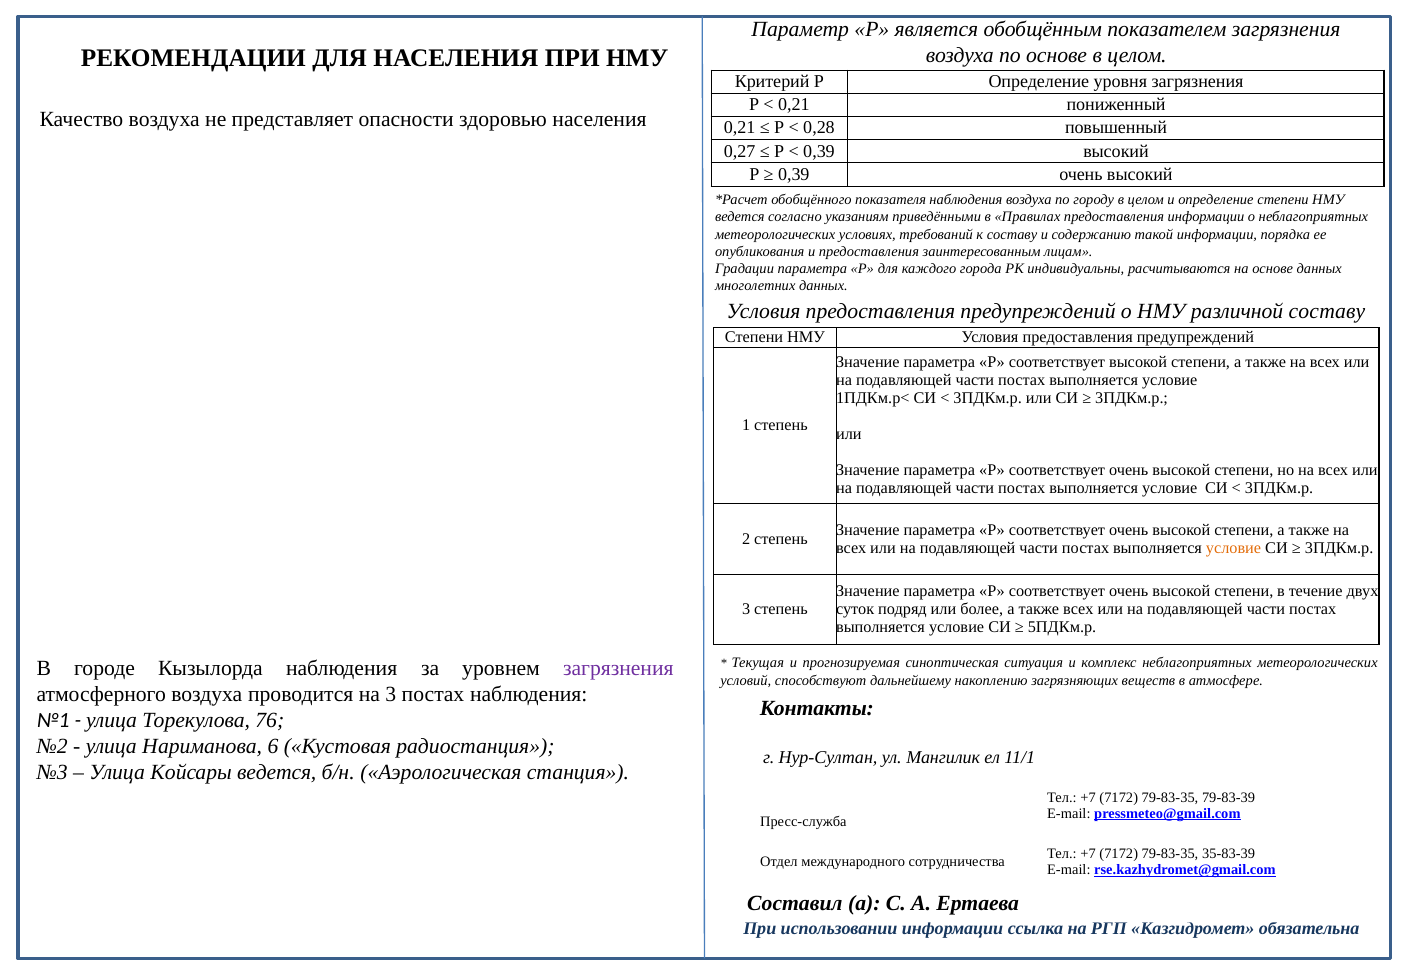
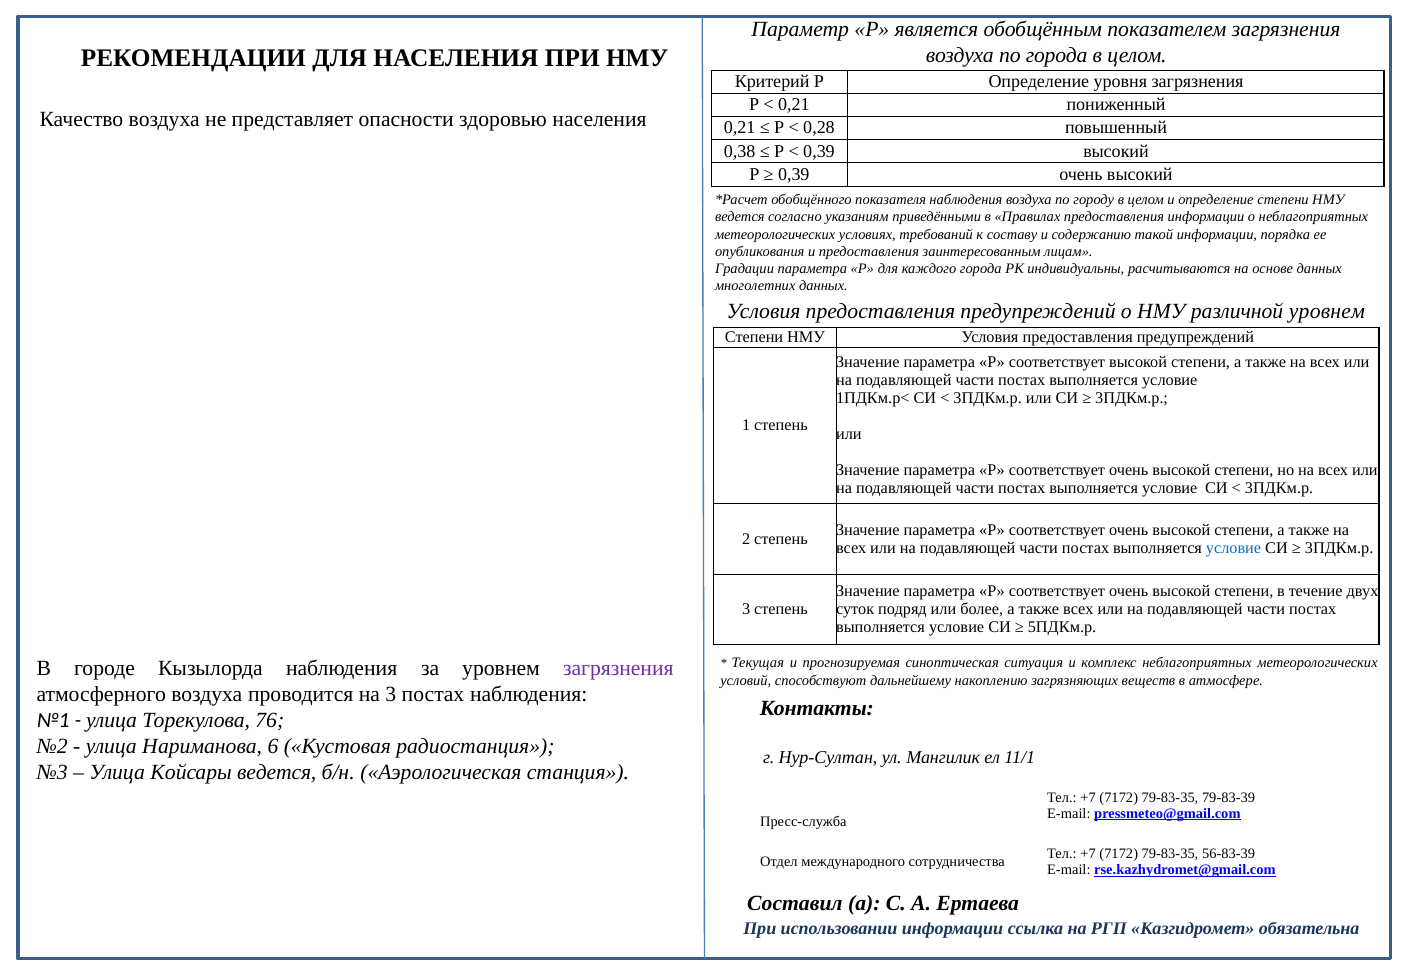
по основе: основе -> города
0,27: 0,27 -> 0,38
различной составу: составу -> уровнем
условие at (1234, 548) colour: orange -> blue
35-83-39: 35-83-39 -> 56-83-39
